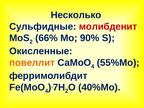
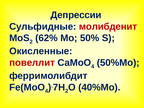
Несколько: Несколько -> Депрессии
66%: 66% -> 62%
90%: 90% -> 50%
повеллит colour: orange -> red
55%Mo: 55%Mo -> 50%Mo
